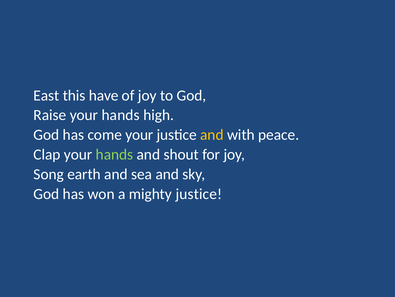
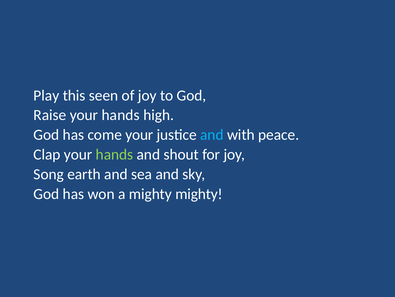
East: East -> Play
have: have -> seen
and at (212, 135) colour: yellow -> light blue
mighty justice: justice -> mighty
